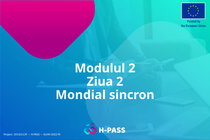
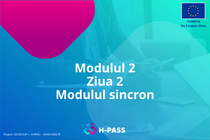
Mondial at (81, 95): Mondial -> Modulul
